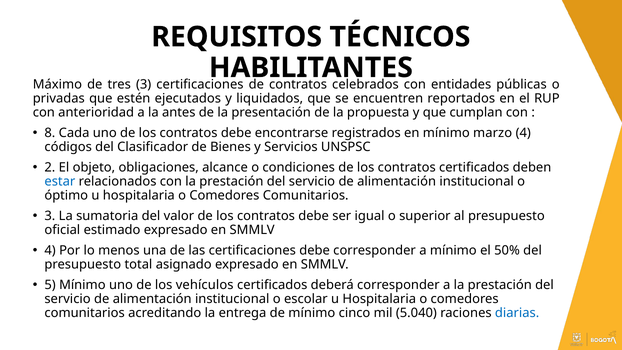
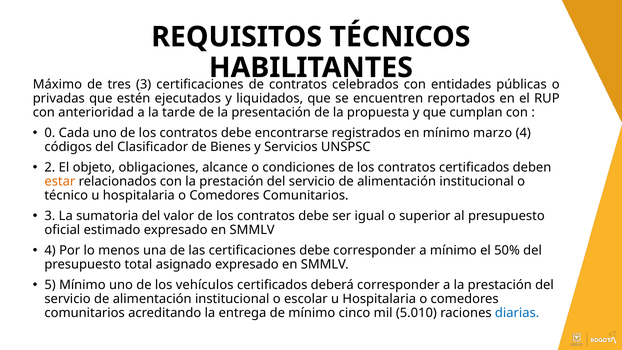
antes: antes -> tarde
8: 8 -> 0
estar colour: blue -> orange
óptimo: óptimo -> técnico
5.040: 5.040 -> 5.010
